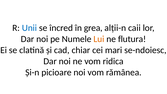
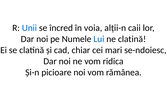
grea: grea -> voia
Lui colour: orange -> blue
ne flutura: flutura -> clatină
